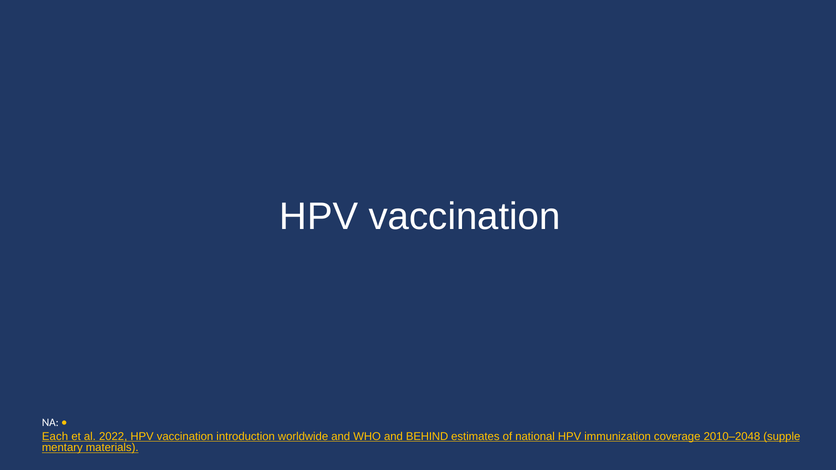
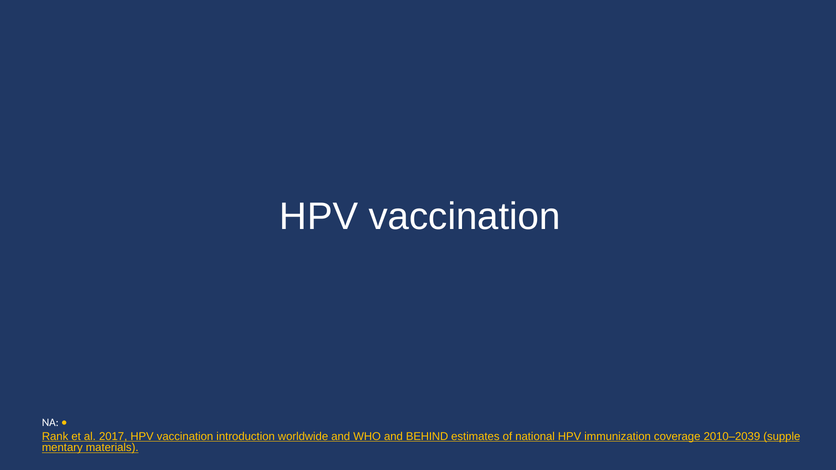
Each: Each -> Rank
2022: 2022 -> 2017
2010–2048: 2010–2048 -> 2010–2039
